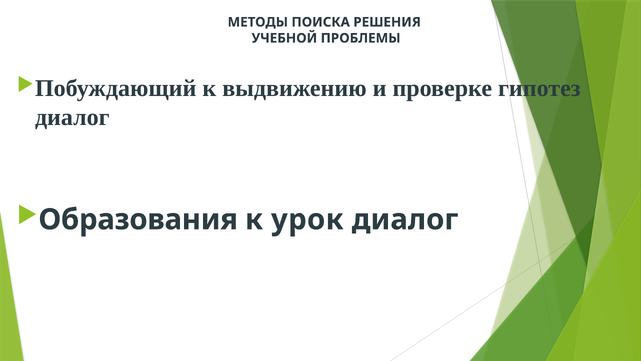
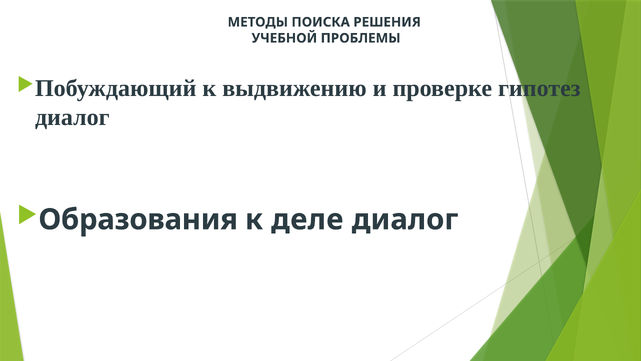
урок: урок -> деле
